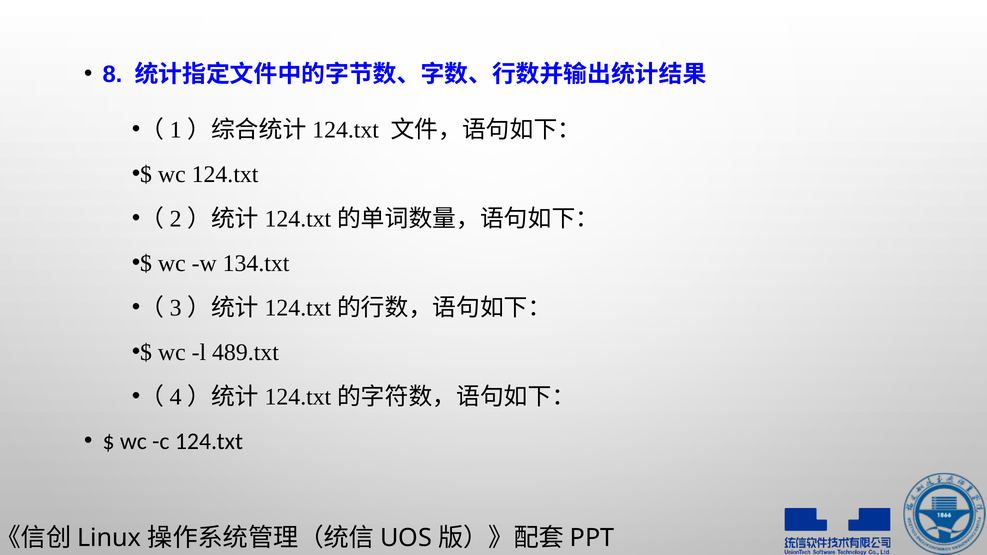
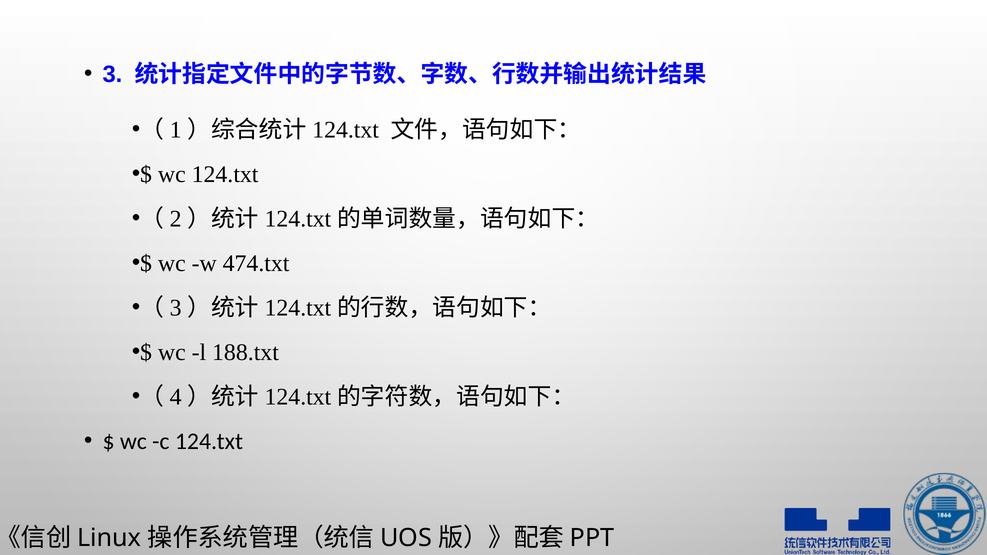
8: 8 -> 3
134.txt: 134.txt -> 474.txt
489.txt: 489.txt -> 188.txt
